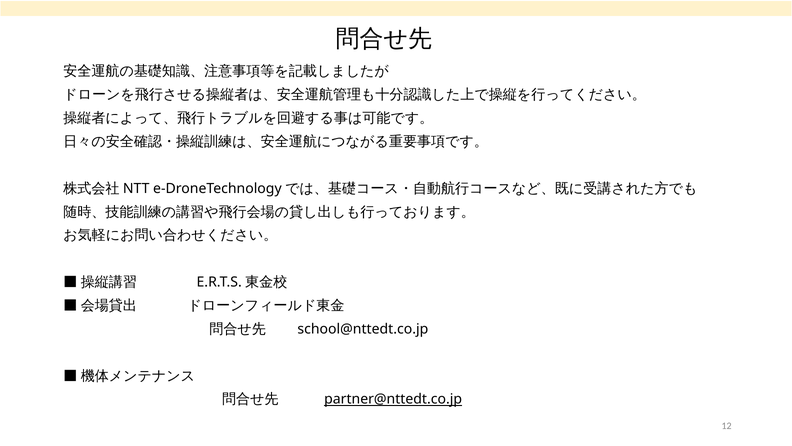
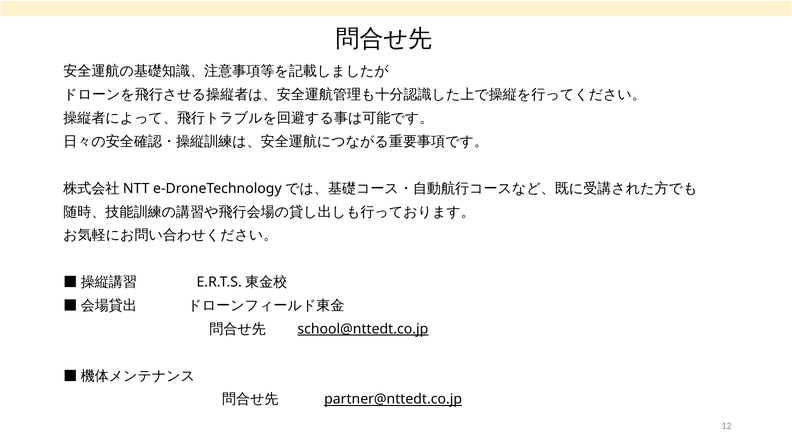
school@nttedt.co.jp underline: none -> present
